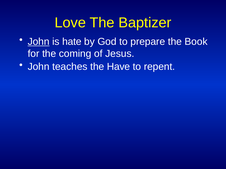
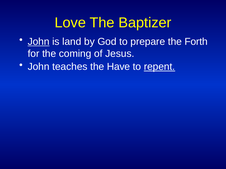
hate: hate -> land
Book: Book -> Forth
repent underline: none -> present
